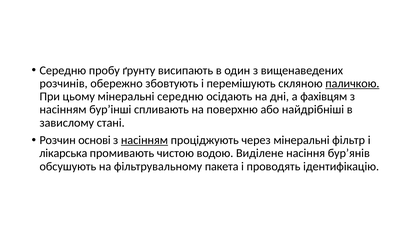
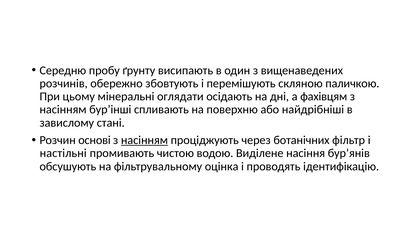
паличкою underline: present -> none
мінеральні середню: середню -> оглядати
через мінеральні: мінеральні -> ботанічних
лікарська: лікарська -> настільні
пакета: пакета -> оцінка
